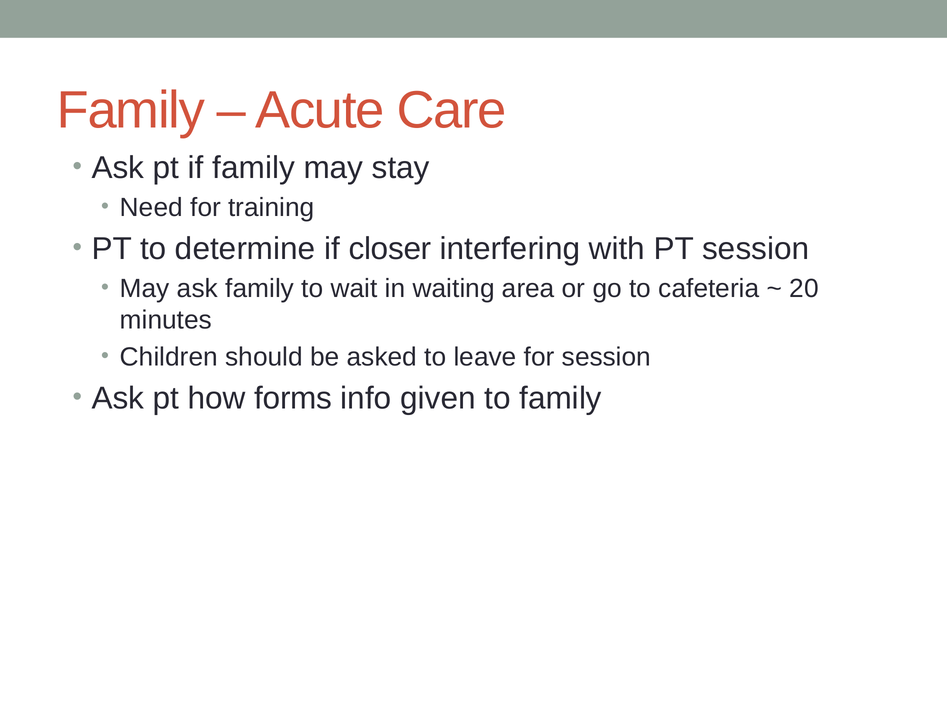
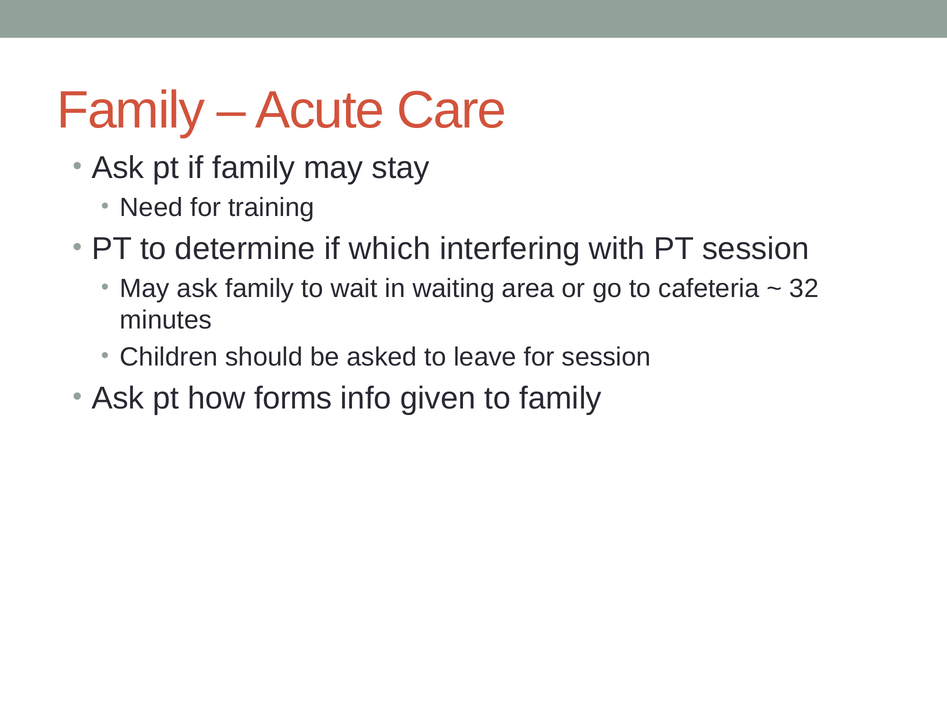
closer: closer -> which
20: 20 -> 32
